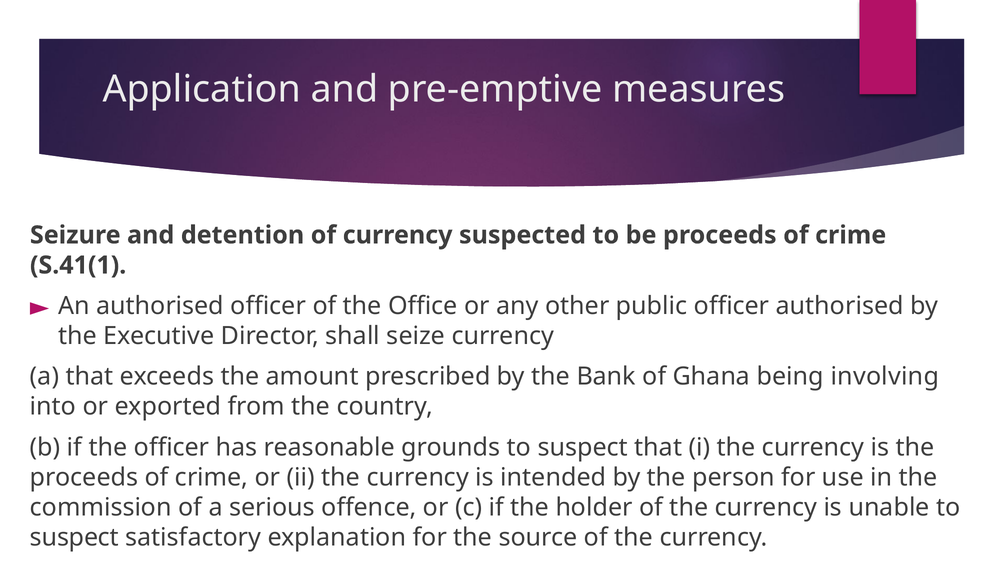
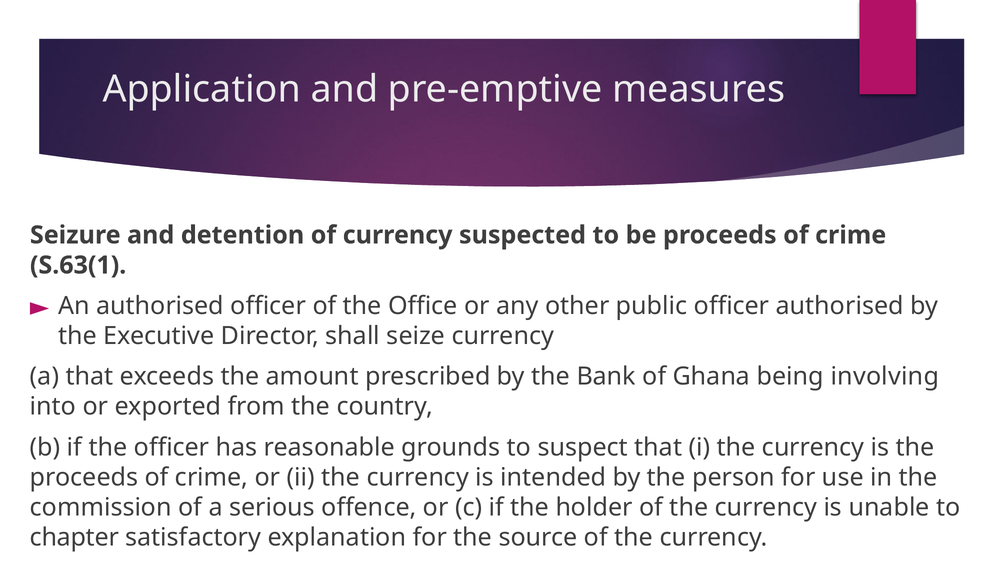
S.41(1: S.41(1 -> S.63(1
suspect at (74, 537): suspect -> chapter
